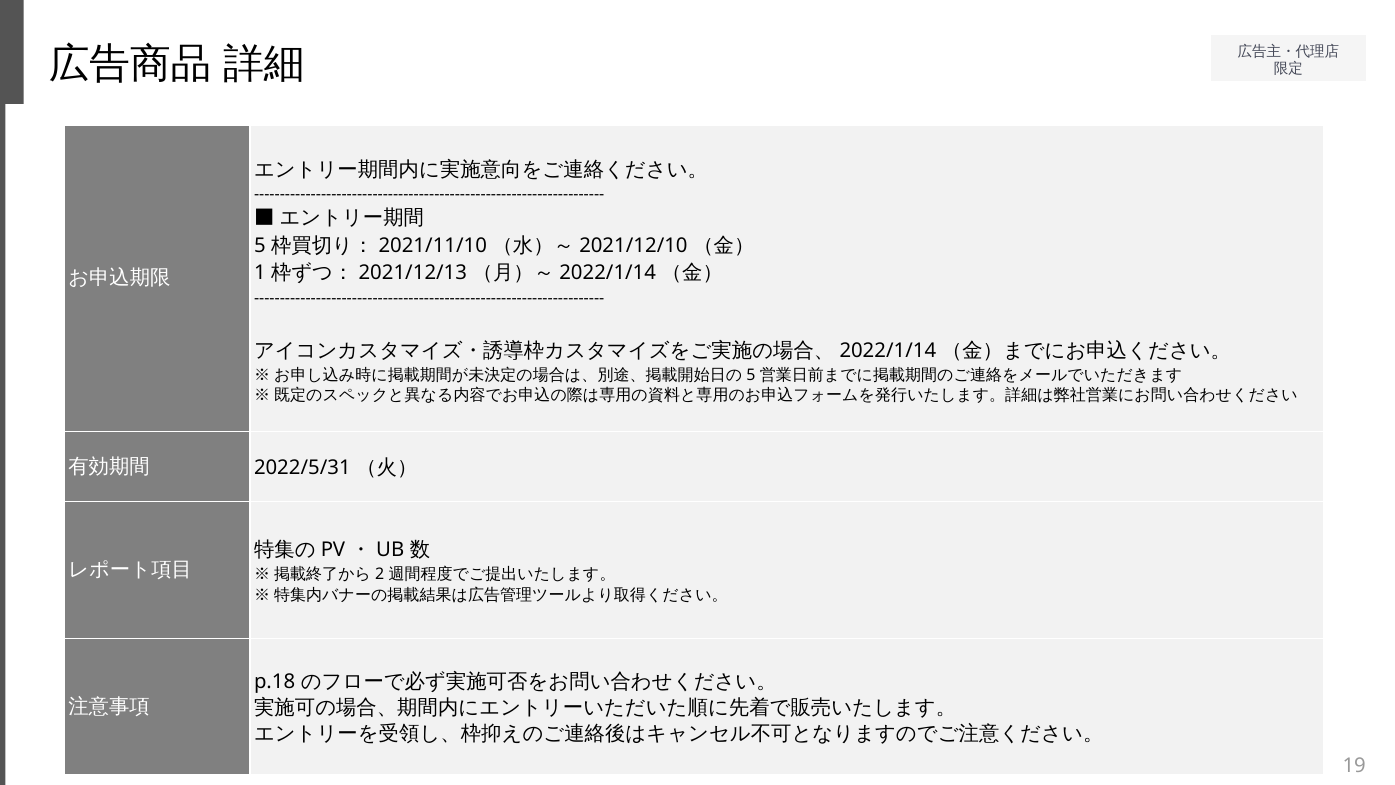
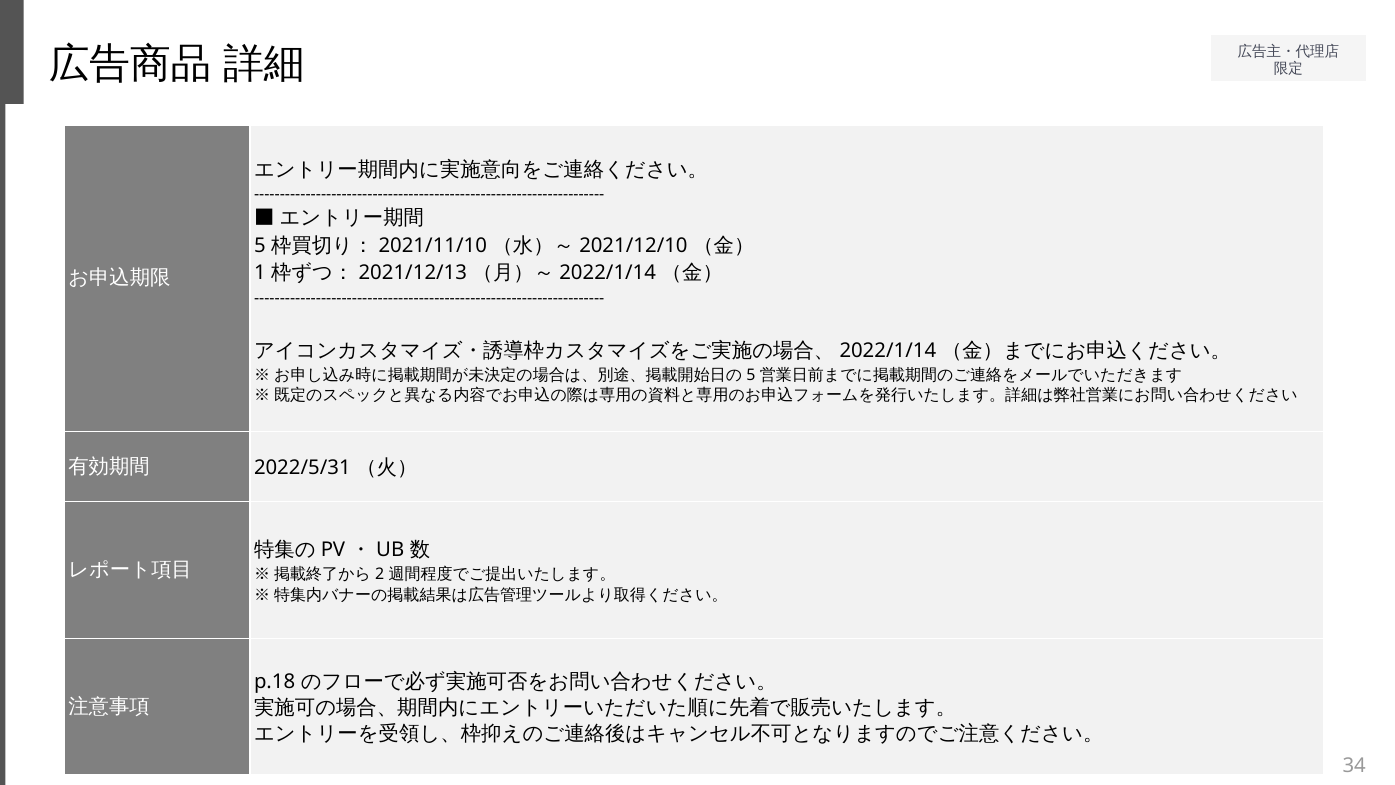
19: 19 -> 34
